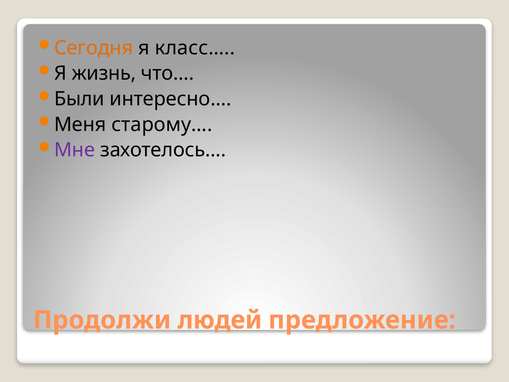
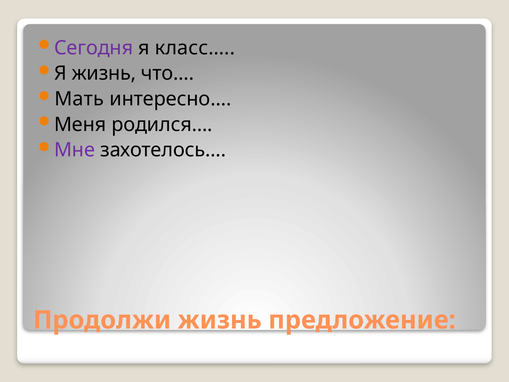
Сегодня colour: orange -> purple
Были: Были -> Мать
старому…: старому… -> родился…
Продолжи людей: людей -> жизнь
